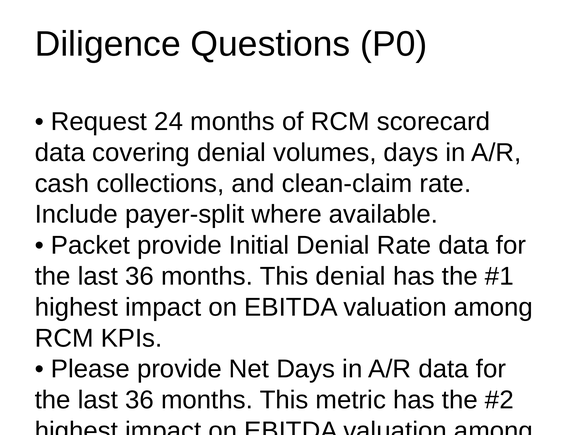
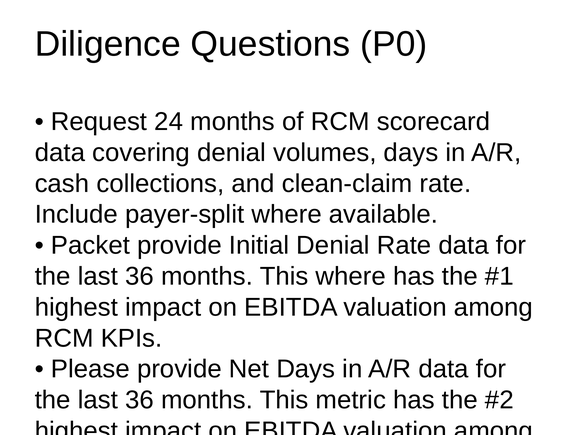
This denial: denial -> where
